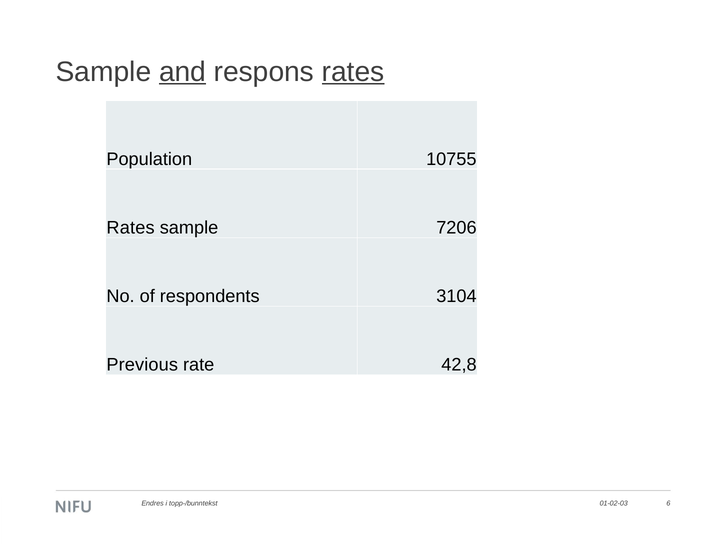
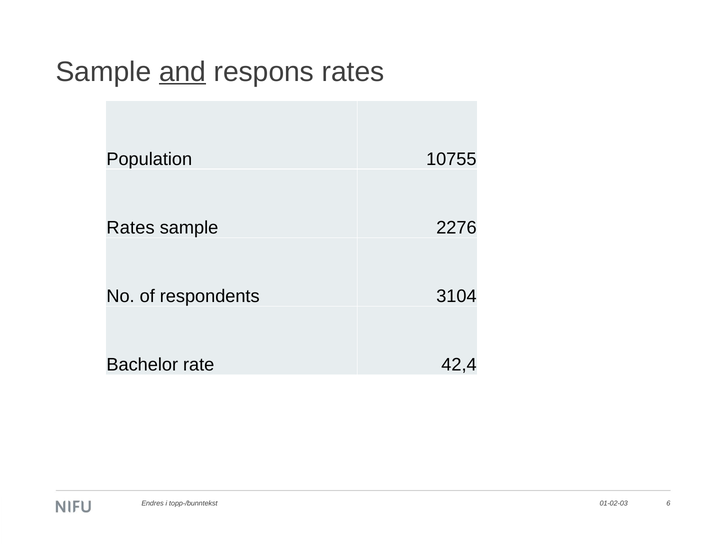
rates at (353, 72) underline: present -> none
7206: 7206 -> 2276
Previous: Previous -> Bachelor
42,8: 42,8 -> 42,4
